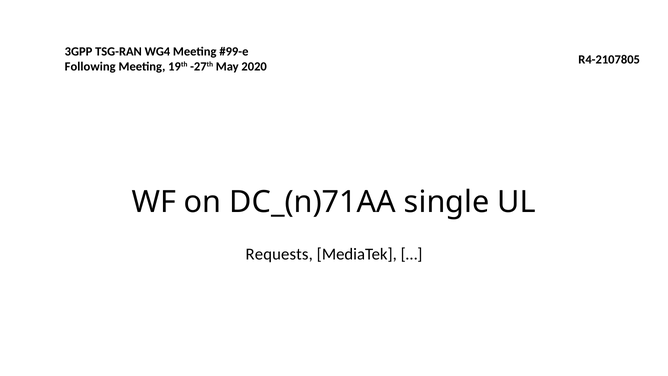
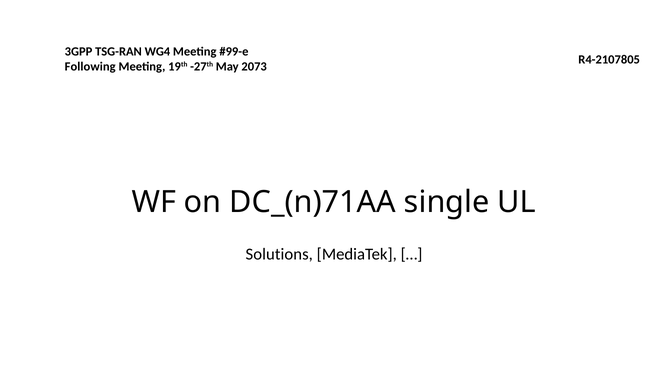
2020: 2020 -> 2073
Requests: Requests -> Solutions
